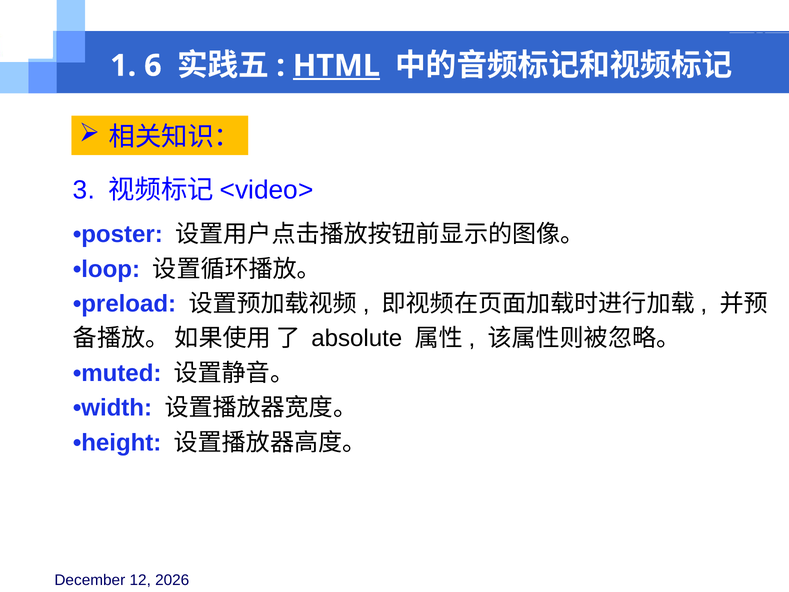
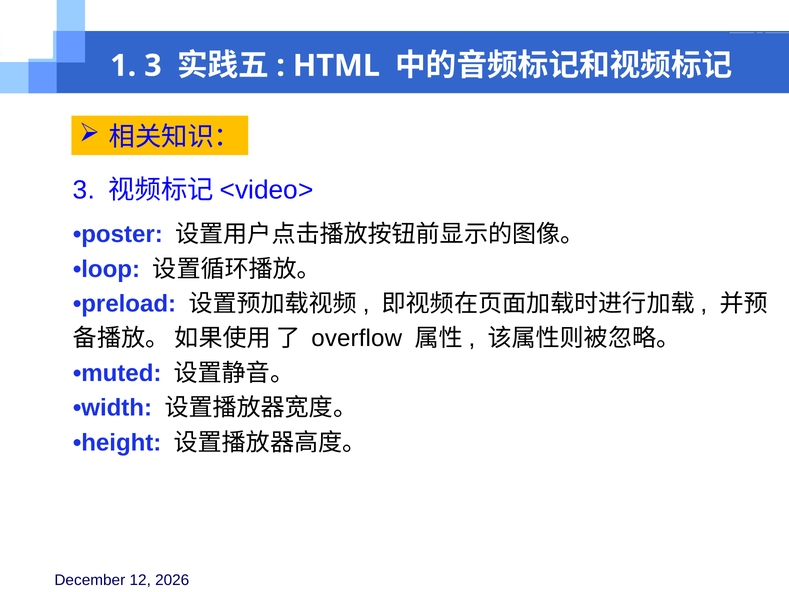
1 6: 6 -> 3
HTML underline: present -> none
absolute: absolute -> overflow
